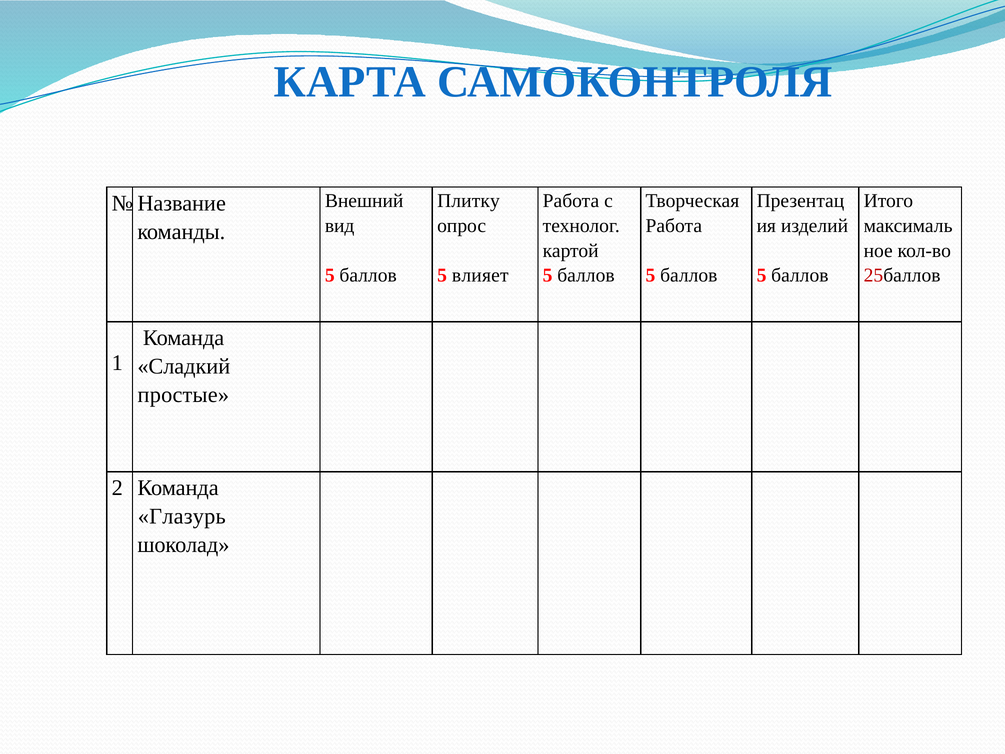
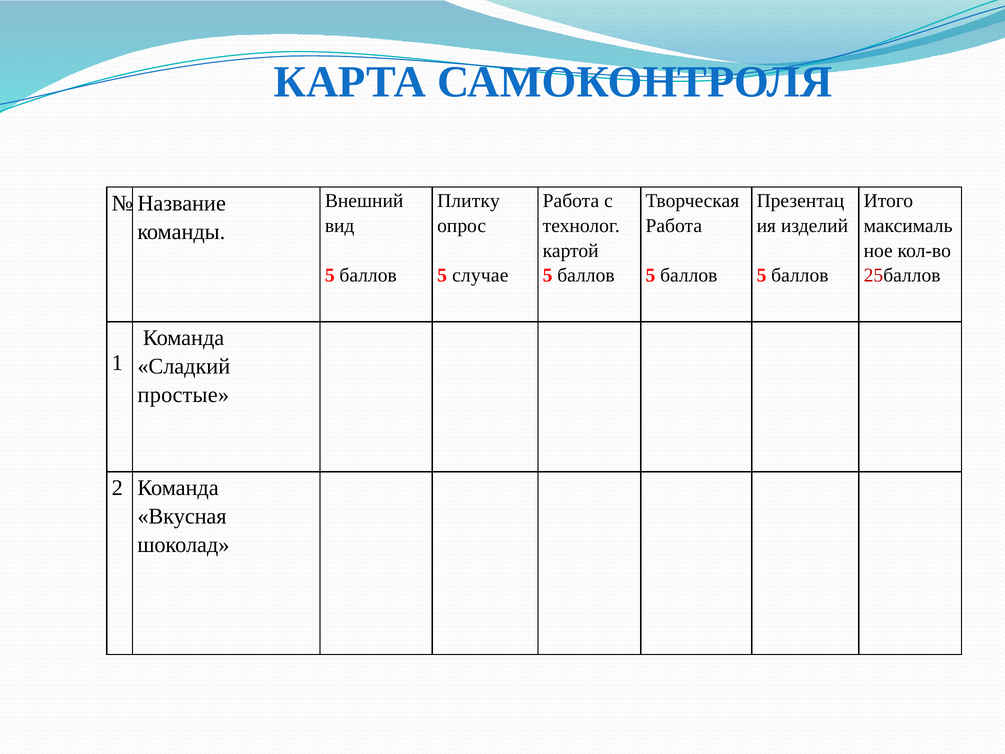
влияет: влияет -> случае
Глазурь: Глазурь -> Вкусная
